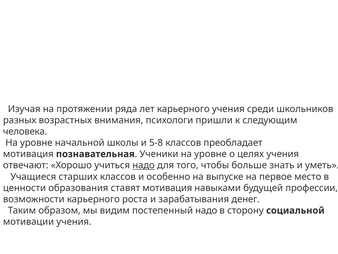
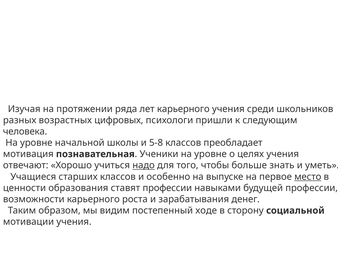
внимания: внимания -> цифровых
место underline: none -> present
ставят мотивация: мотивация -> профессии
постепенный надо: надо -> ходе
